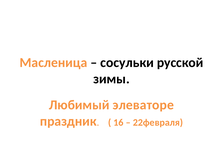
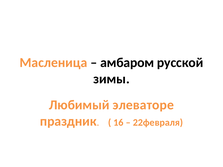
сосульки: сосульки -> амбаром
